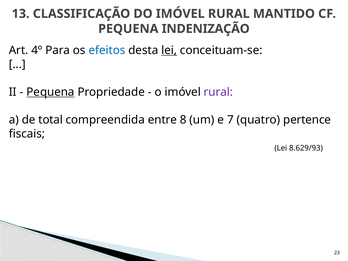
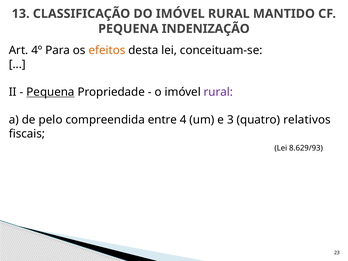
efeitos colour: blue -> orange
lei at (169, 50) underline: present -> none
total: total -> pelo
8: 8 -> 4
7: 7 -> 3
pertence: pertence -> relativos
